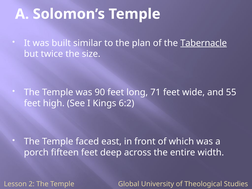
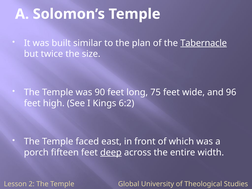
71: 71 -> 75
55: 55 -> 96
deep underline: none -> present
